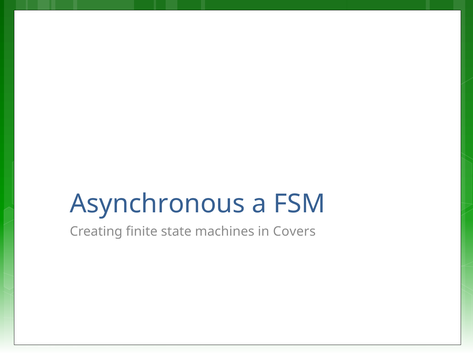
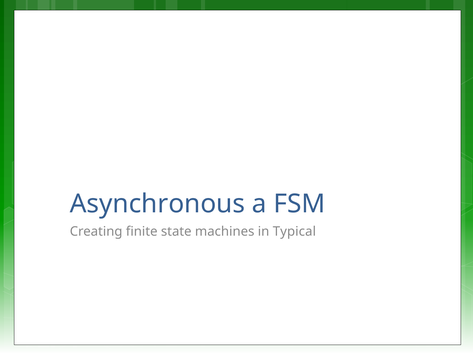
Covers: Covers -> Typical
